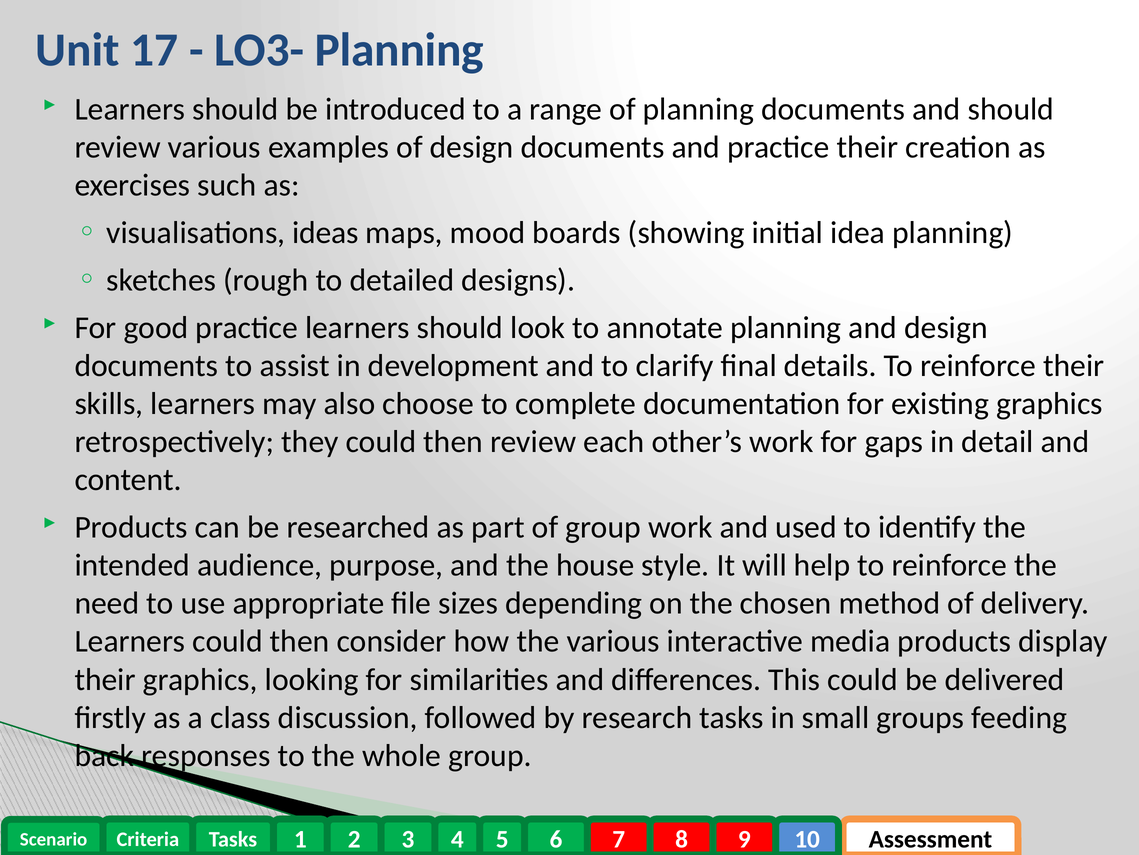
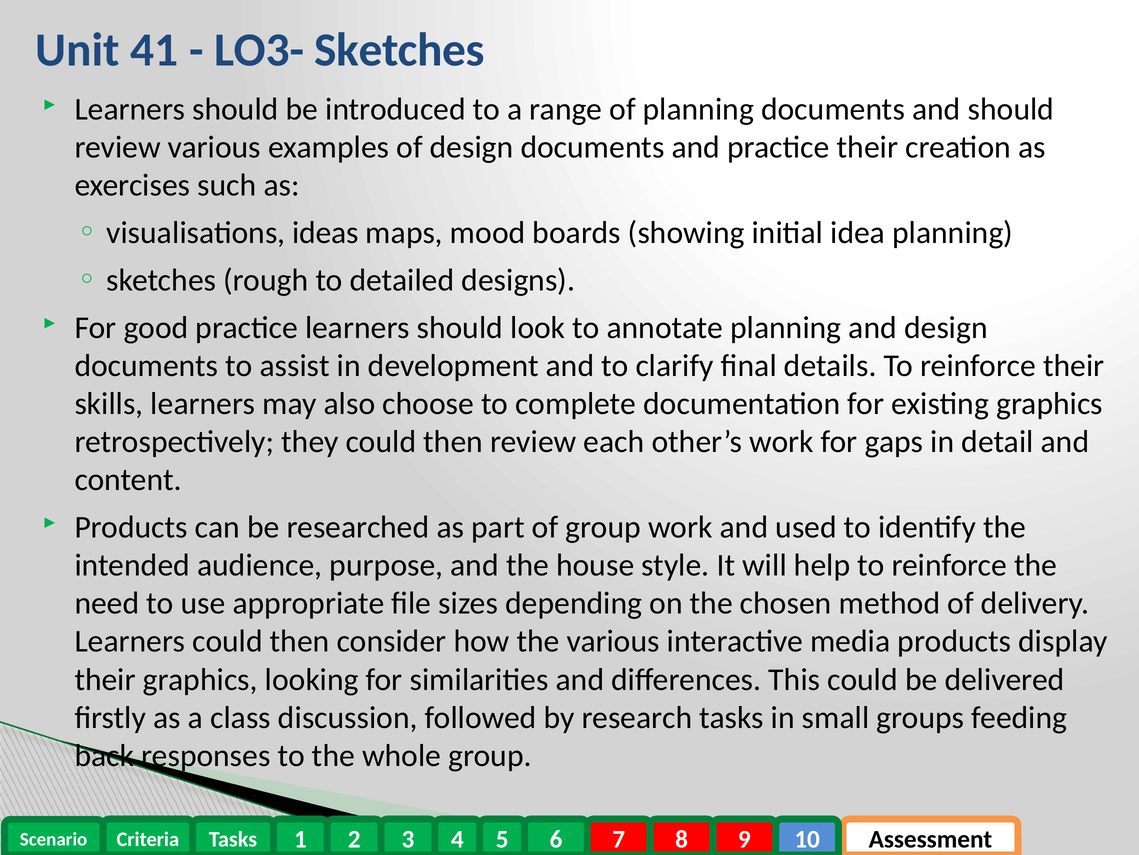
17: 17 -> 41
LO3- Planning: Planning -> Sketches
